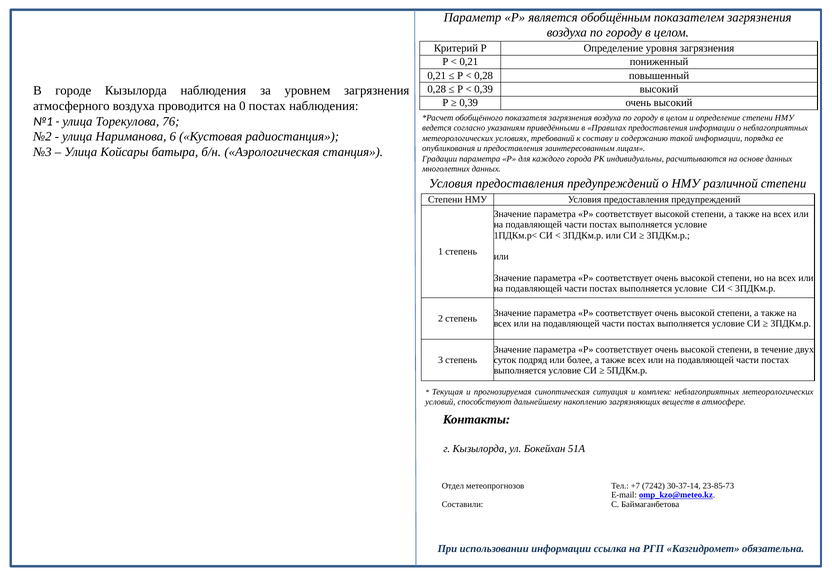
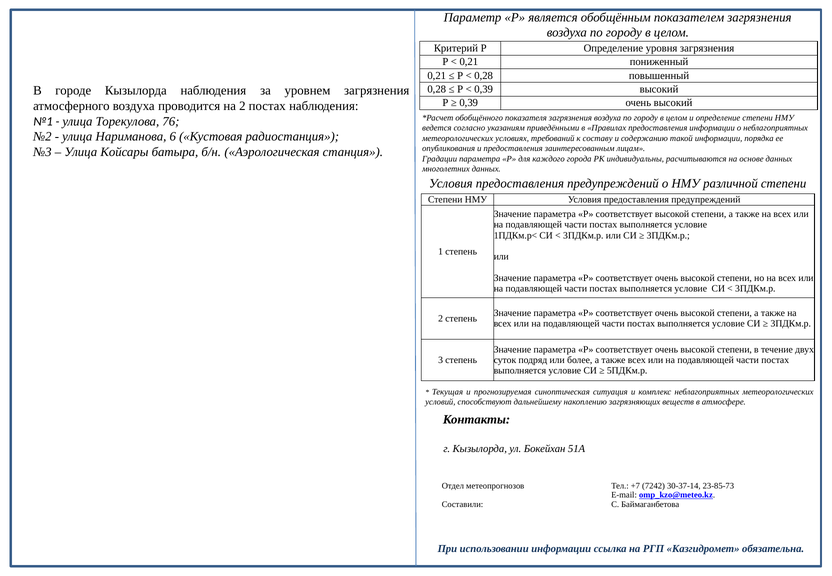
на 0: 0 -> 2
